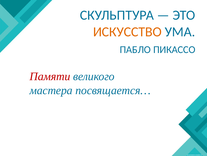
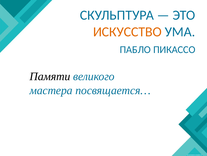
Памяти colour: red -> black
